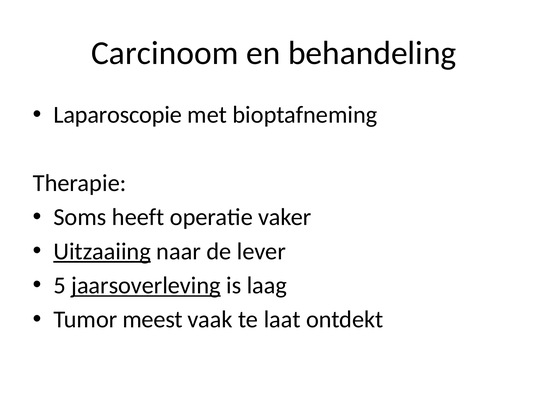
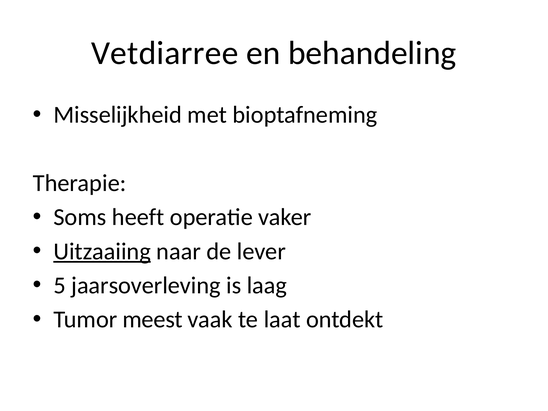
Carcinoom: Carcinoom -> Vetdiarree
Laparoscopie: Laparoscopie -> Misselijkheid
jaarsoverleving underline: present -> none
